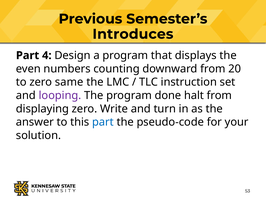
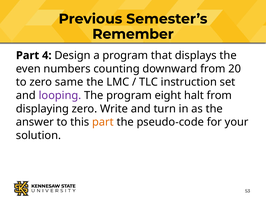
Introduces: Introduces -> Remember
done: done -> eight
part at (103, 122) colour: blue -> orange
